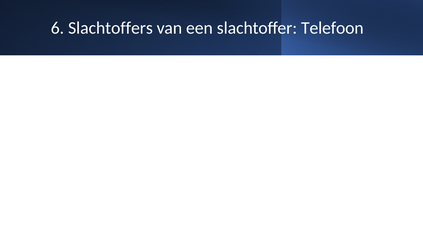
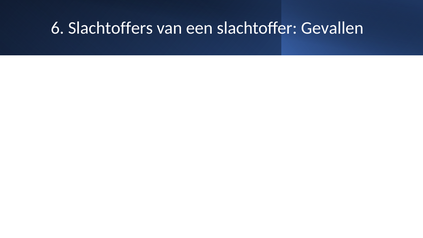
Telefoon: Telefoon -> Gevallen
